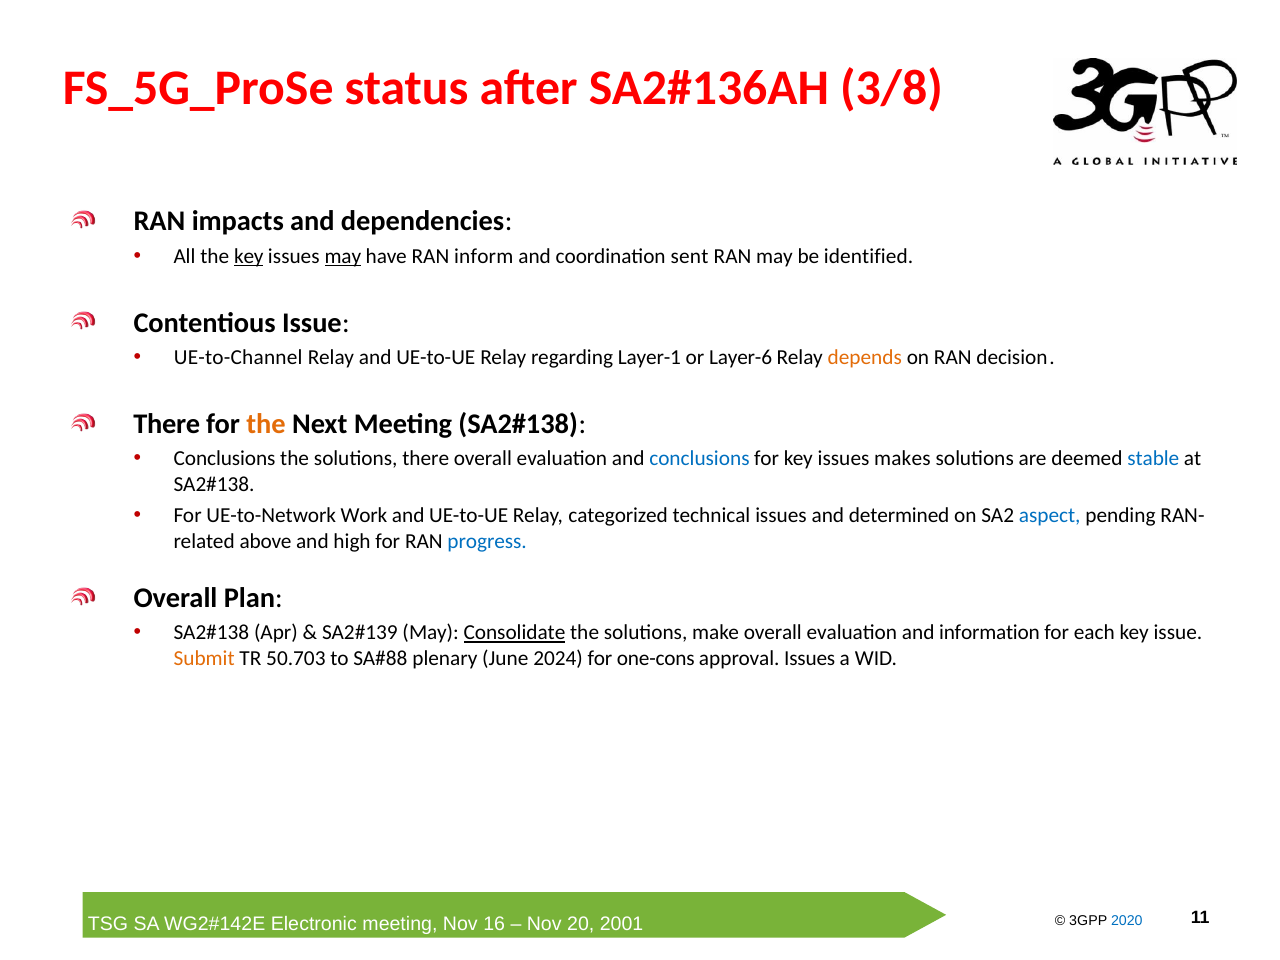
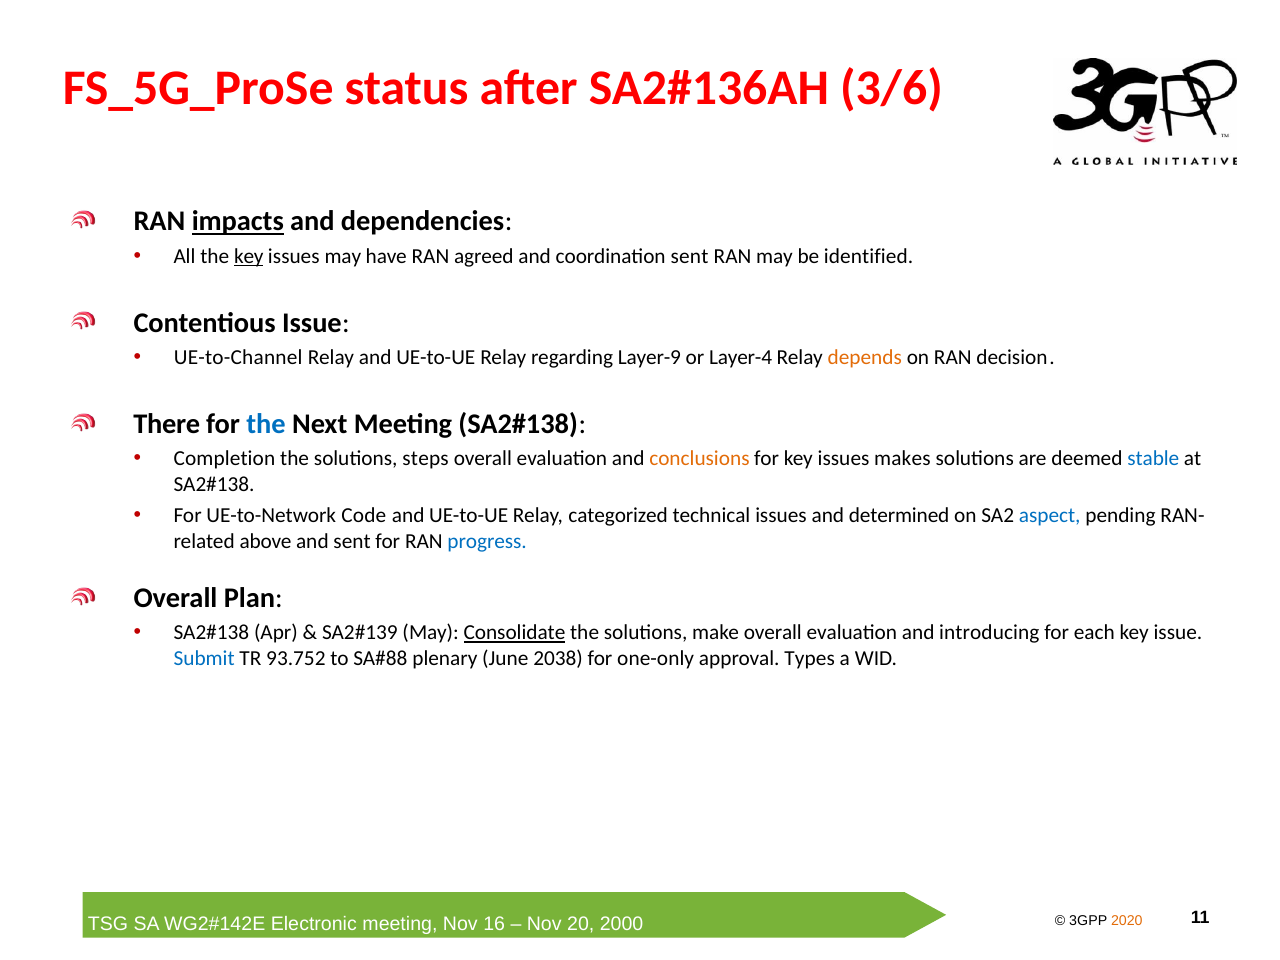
3/8: 3/8 -> 3/6
impacts underline: none -> present
may at (343, 256) underline: present -> none
inform: inform -> agreed
Layer-1: Layer-1 -> Layer-9
Layer-6: Layer-6 -> Layer-4
the at (266, 424) colour: orange -> blue
Conclusions at (225, 459): Conclusions -> Completion
solutions there: there -> steps
conclusions at (699, 459) colour: blue -> orange
Work: Work -> Code
and high: high -> sent
information: information -> introducing
Submit colour: orange -> blue
50.703: 50.703 -> 93.752
2024: 2024 -> 2038
one-cons: one-cons -> one-only
approval Issues: Issues -> Types
2020 colour: blue -> orange
2001: 2001 -> 2000
